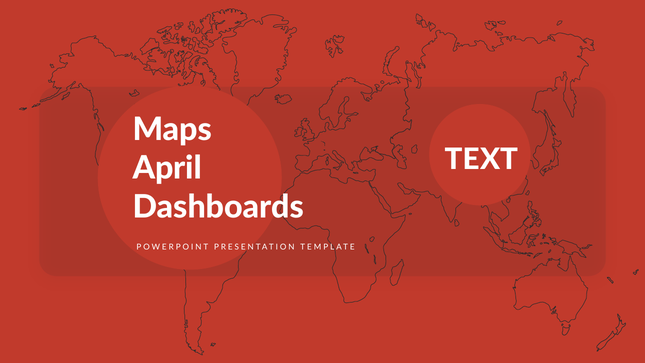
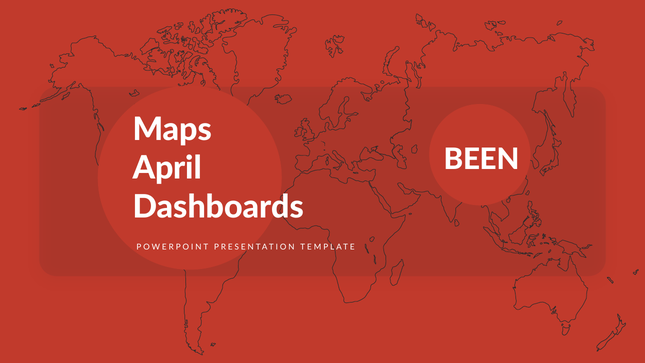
TEXT: TEXT -> BEEN
